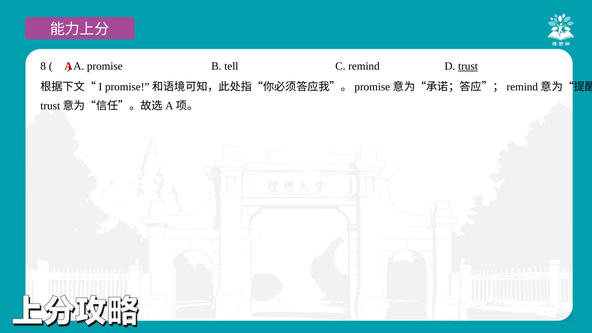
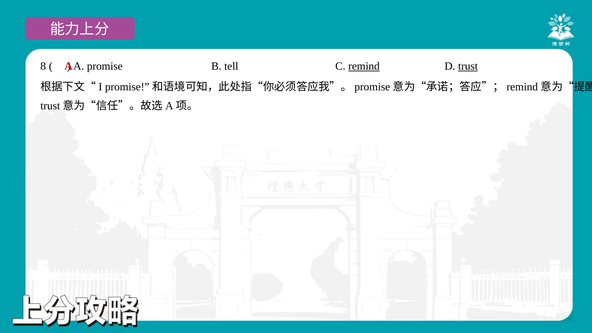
remind underline: none -> present
